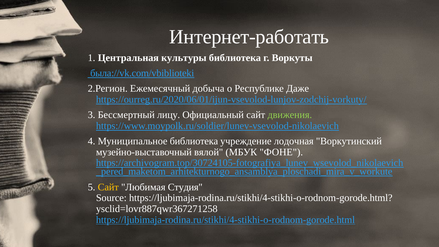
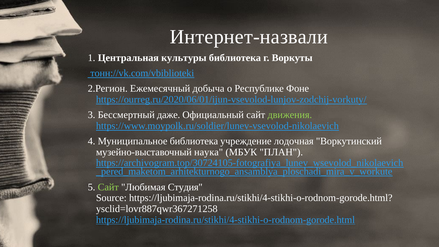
Интернет-работать: Интернет-работать -> Интернет-назвали
была://vk.com/vbiblioteki: была://vk.com/vbiblioteki -> тонн://vk.com/vbiblioteki
Даже: Даже -> Фоне
лицу: лицу -> даже
вялой: вялой -> наука
ФОНЕ: ФОНЕ -> ПЛАН
Сайт at (108, 187) colour: yellow -> light green
